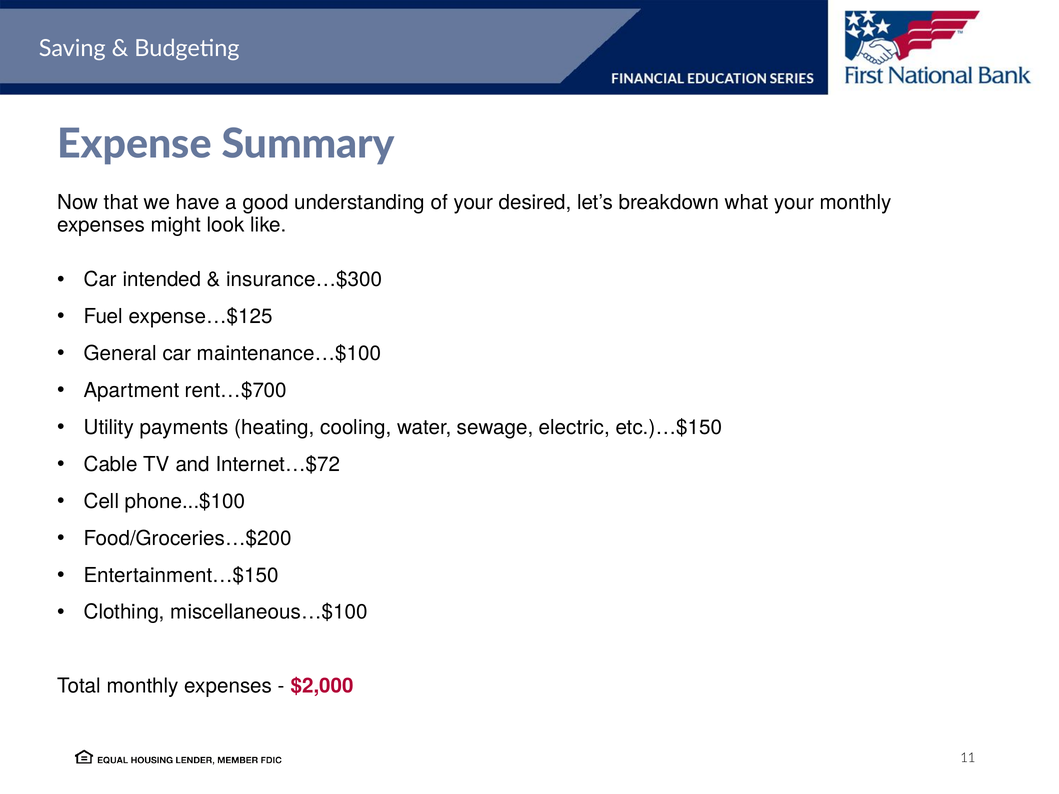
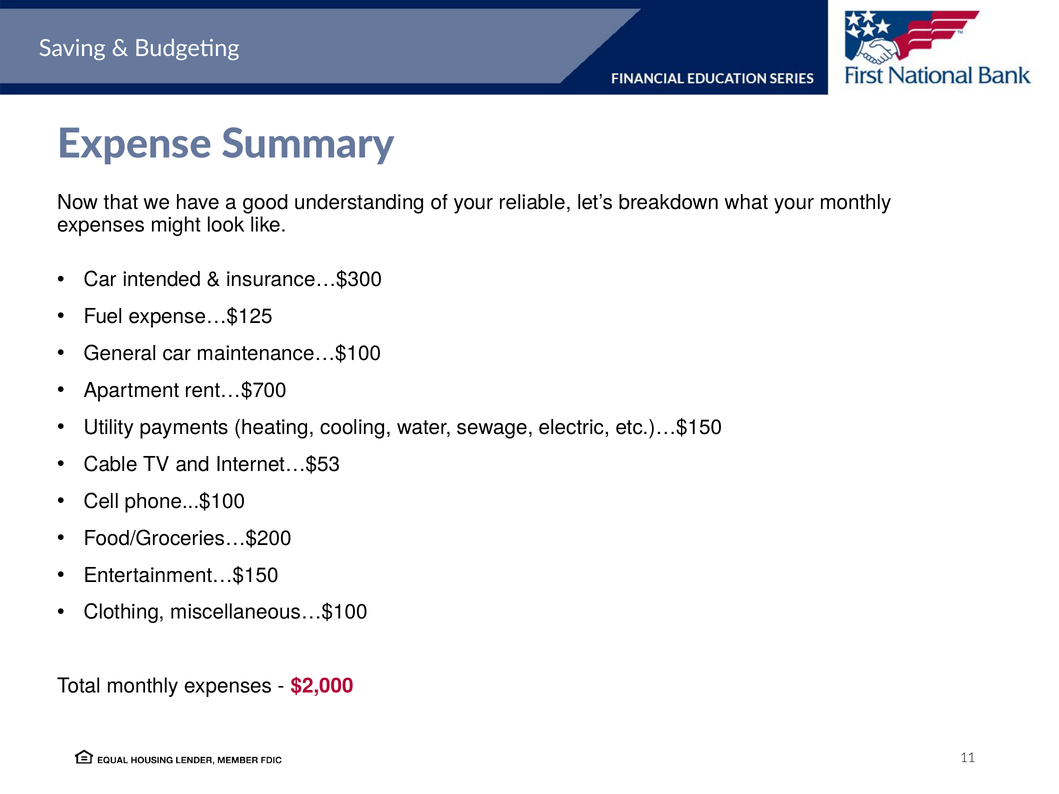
desired: desired -> reliable
Internet…$72: Internet…$72 -> Internet…$53
